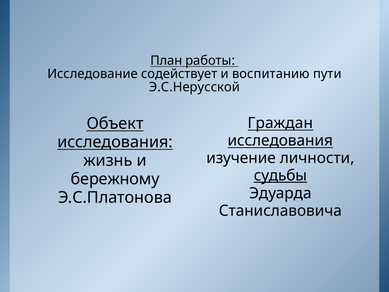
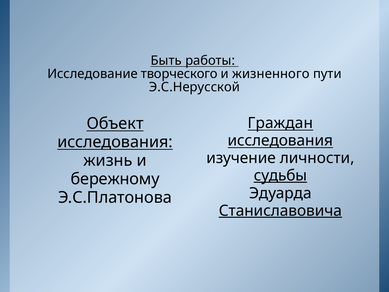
План: План -> Быть
содействует: содействует -> творческого
воспитанию: воспитанию -> жизненного
Станиславовича underline: none -> present
